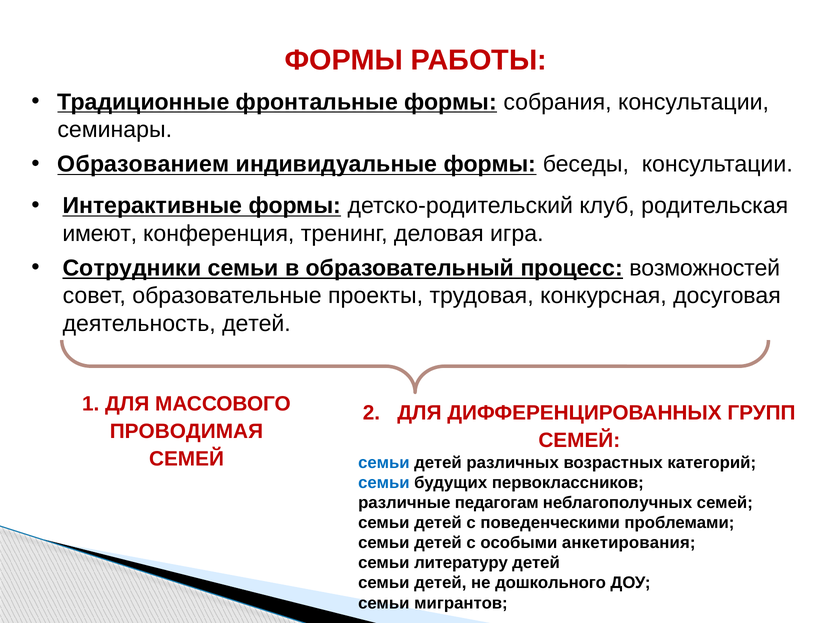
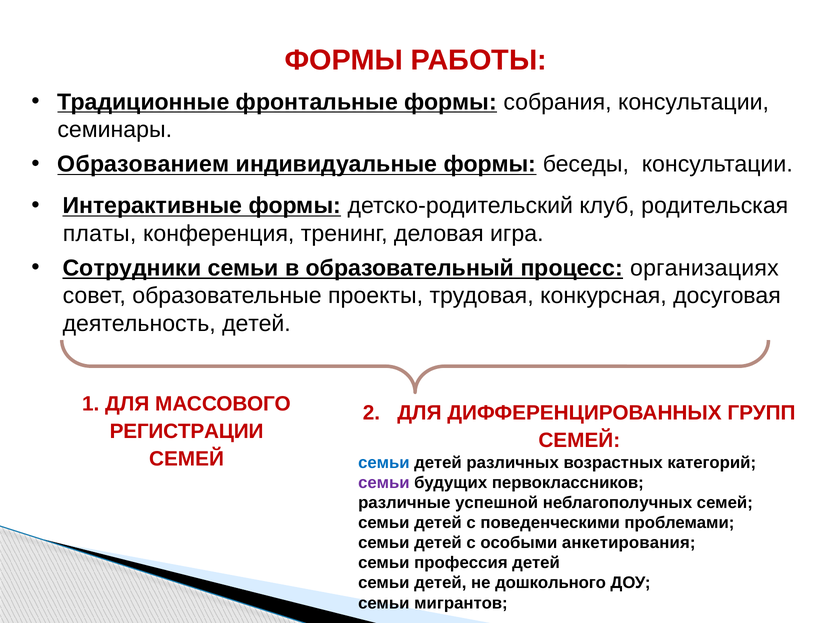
имеют: имеют -> платы
возможностей: возможностей -> организациях
ПРОВОДИМАЯ: ПРОВОДИМАЯ -> РЕГИСТРАЦИИ
семьи at (384, 483) colour: blue -> purple
педагогам: педагогам -> успешной
литературу: литературу -> профессия
